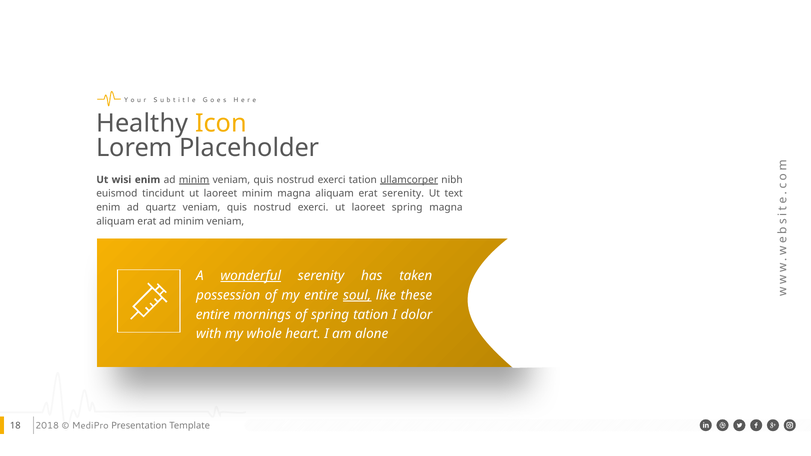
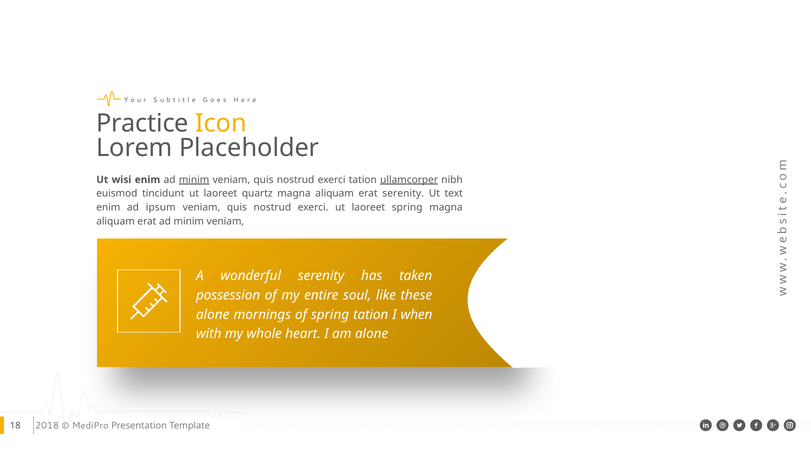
Healthy: Healthy -> Practice
laoreet minim: minim -> quartz
quartz: quartz -> ipsum
wonderful underline: present -> none
soul underline: present -> none
entire at (213, 315): entire -> alone
dolor: dolor -> when
